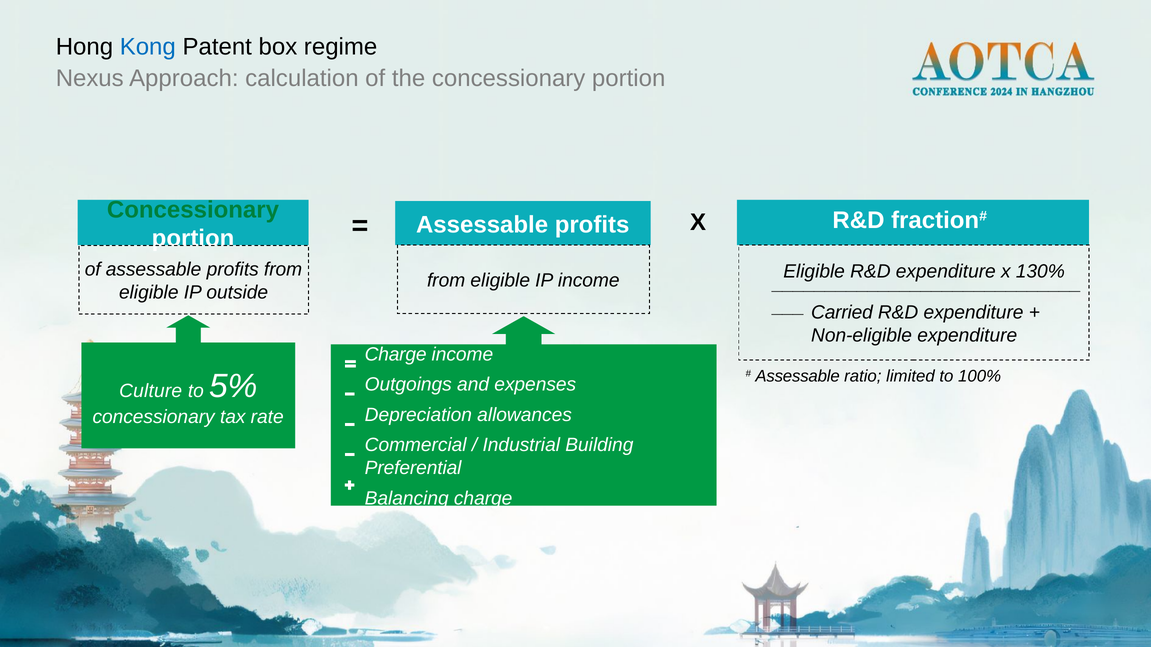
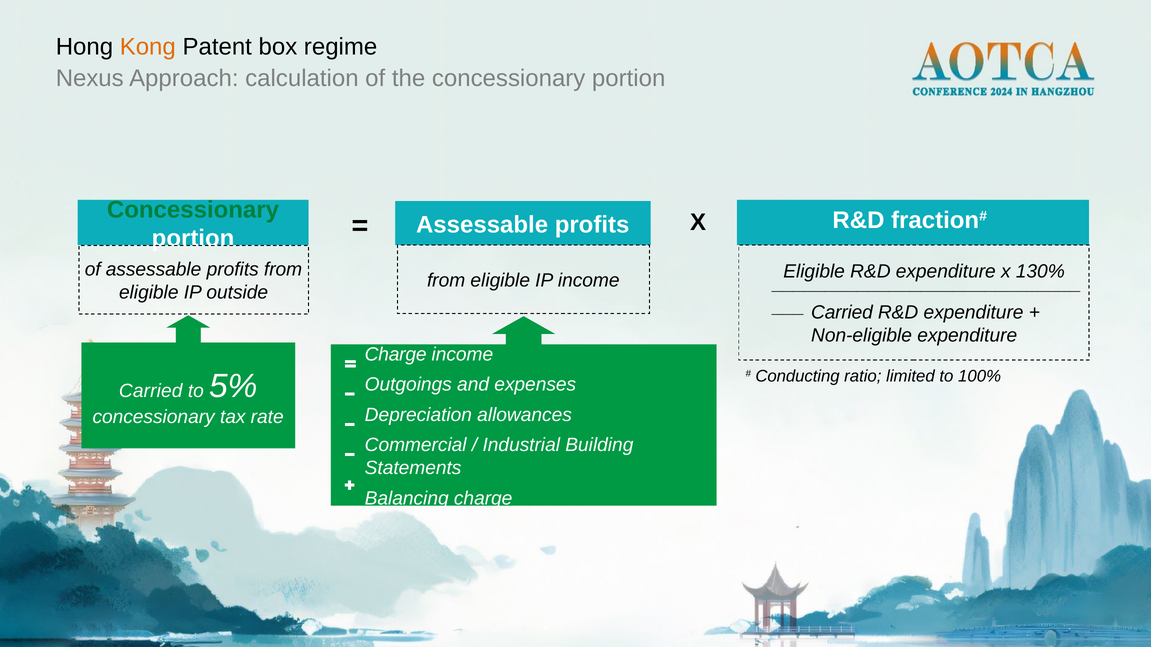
Kong colour: blue -> orange
Assessable at (798, 376): Assessable -> Conducting
Culture at (151, 391): Culture -> Carried
Preferential: Preferential -> Statements
